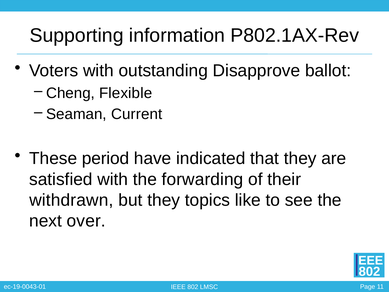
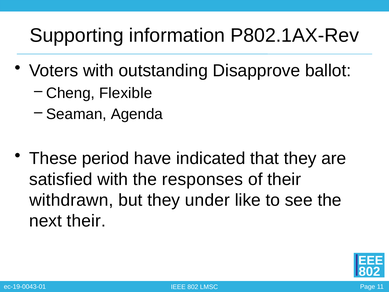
Current: Current -> Agenda
forwarding: forwarding -> responses
topics: topics -> under
next over: over -> their
